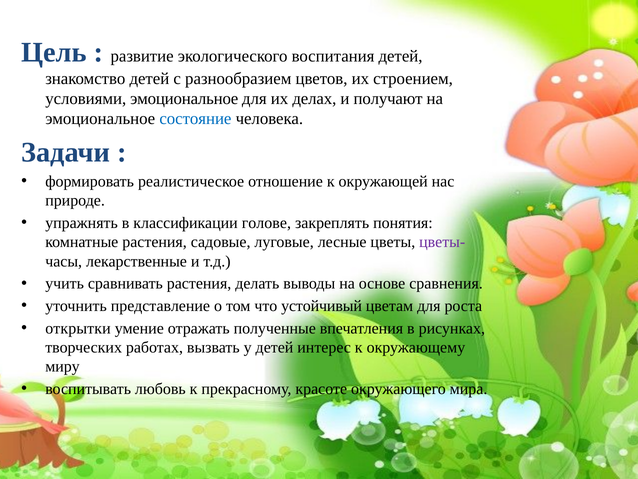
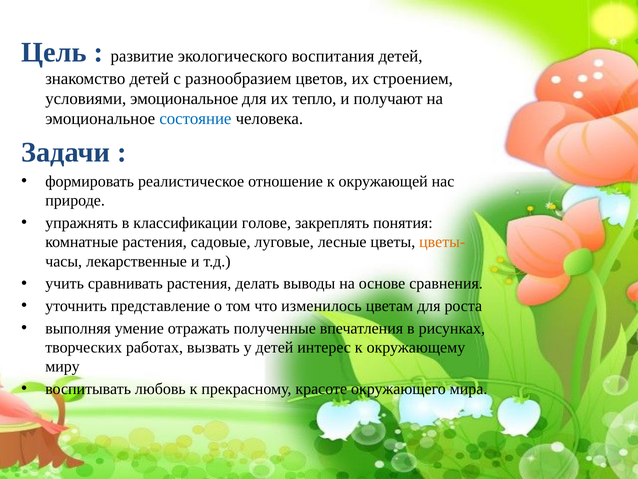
делах: делах -> тепло
цветы- colour: purple -> orange
устойчивый: устойчивый -> изменилось
открытки: открытки -> выполняя
